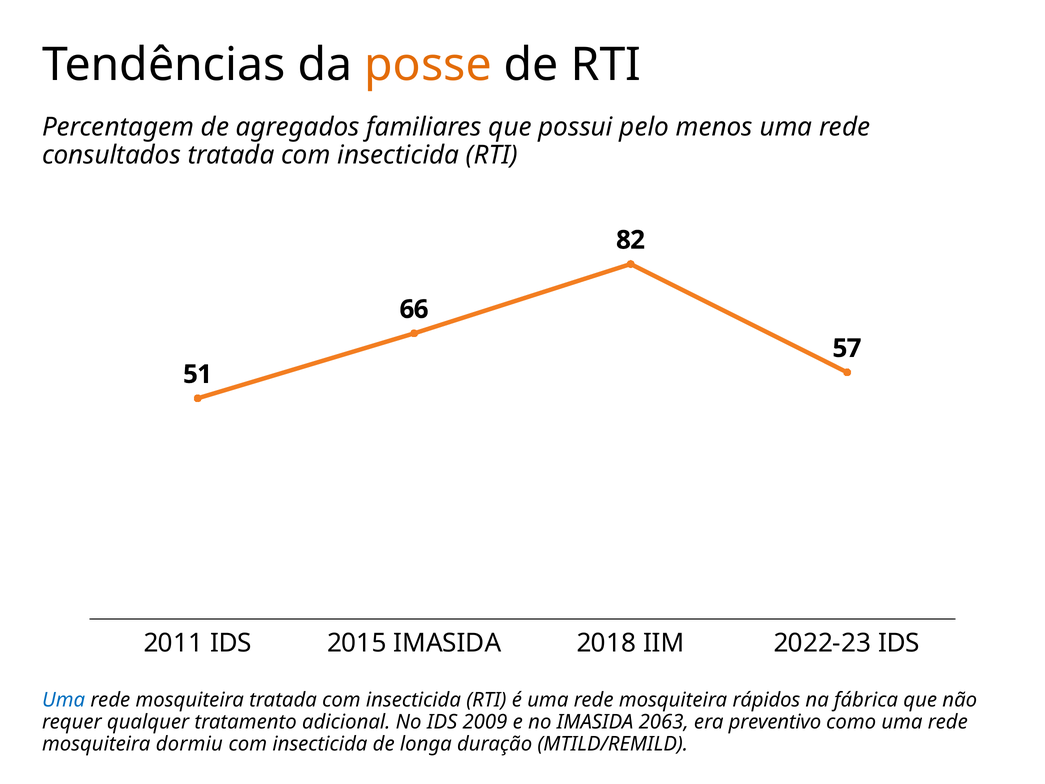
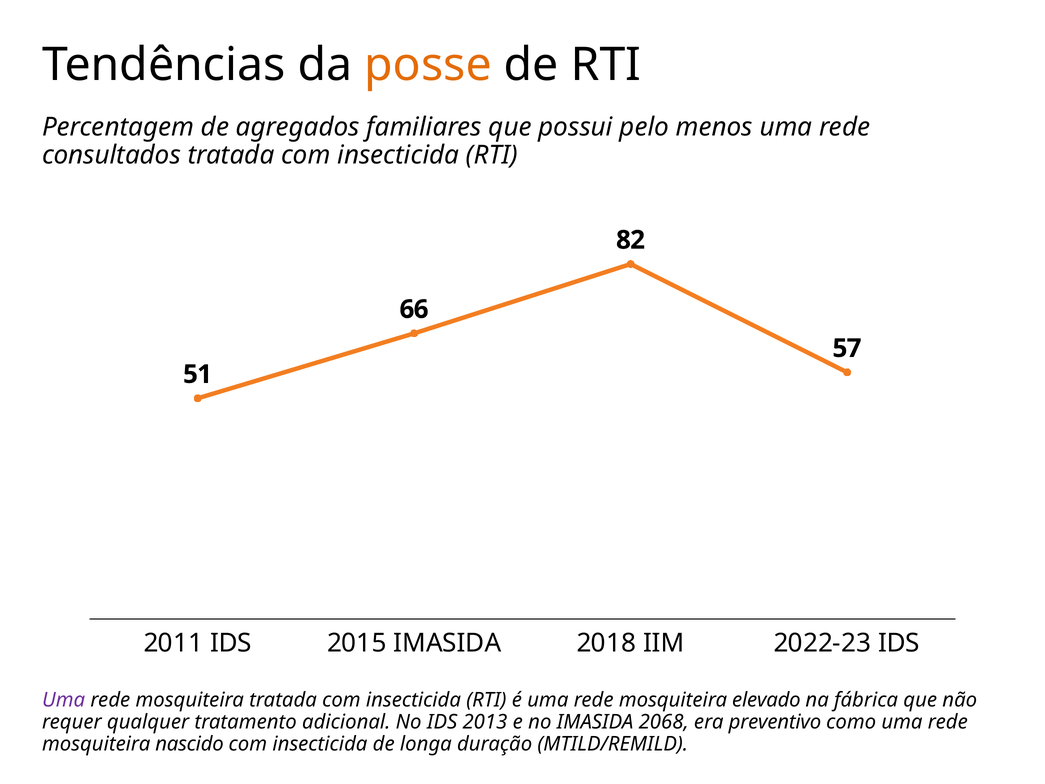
Uma at (64, 700) colour: blue -> purple
rápidos: rápidos -> elevado
2009: 2009 -> 2013
2063: 2063 -> 2068
dormiu: dormiu -> nascido
